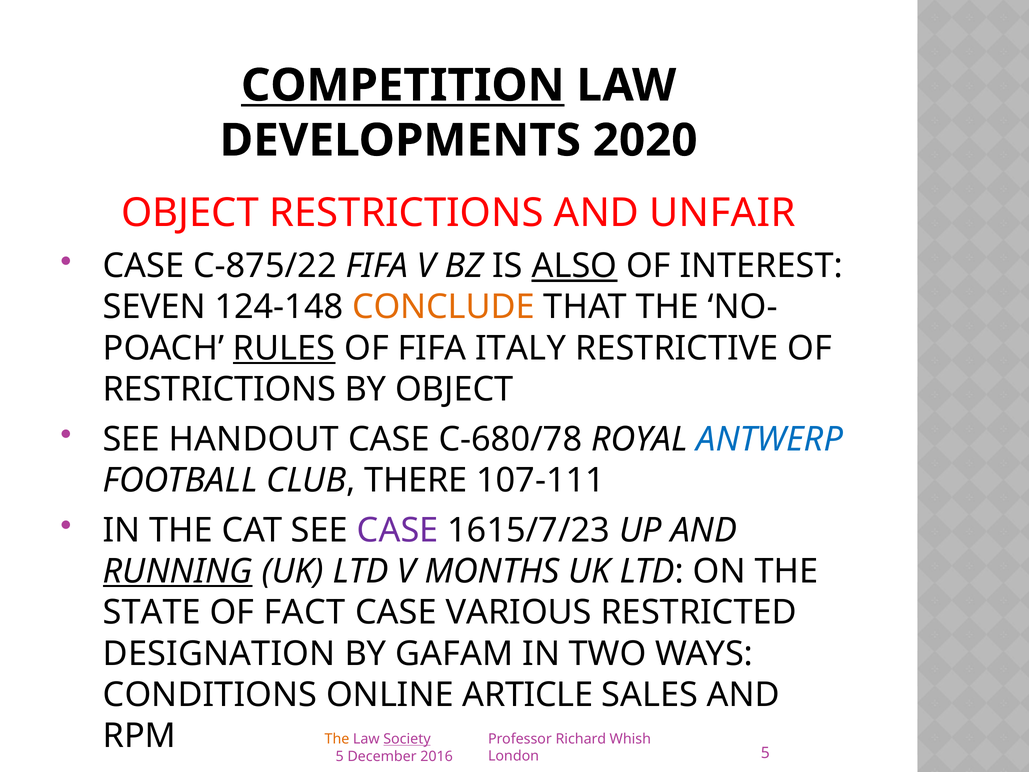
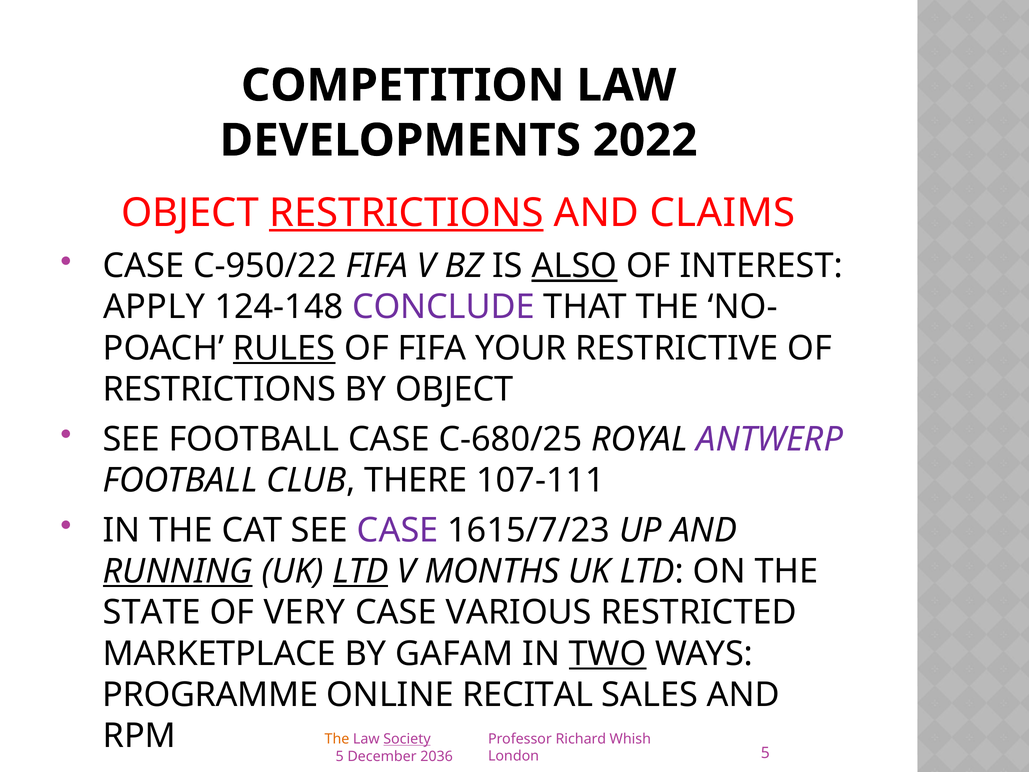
COMPETITION underline: present -> none
2020: 2020 -> 2022
RESTRICTIONS at (406, 213) underline: none -> present
UNFAIR: UNFAIR -> CLAIMS
C-875/22: C-875/22 -> C-950/22
SEVEN: SEVEN -> APPLY
CONCLUDE colour: orange -> purple
ITALY: ITALY -> YOUR
SEE HANDOUT: HANDOUT -> FOOTBALL
C-680/78: C-680/78 -> C-680/25
ANTWERP colour: blue -> purple
LTD at (361, 571) underline: none -> present
FACT: FACT -> VERY
DESIGNATION: DESIGNATION -> MARKETPLACE
TWO underline: none -> present
CONDITIONS: CONDITIONS -> PROGRAMME
ARTICLE: ARTICLE -> RECITAL
2016: 2016 -> 2036
